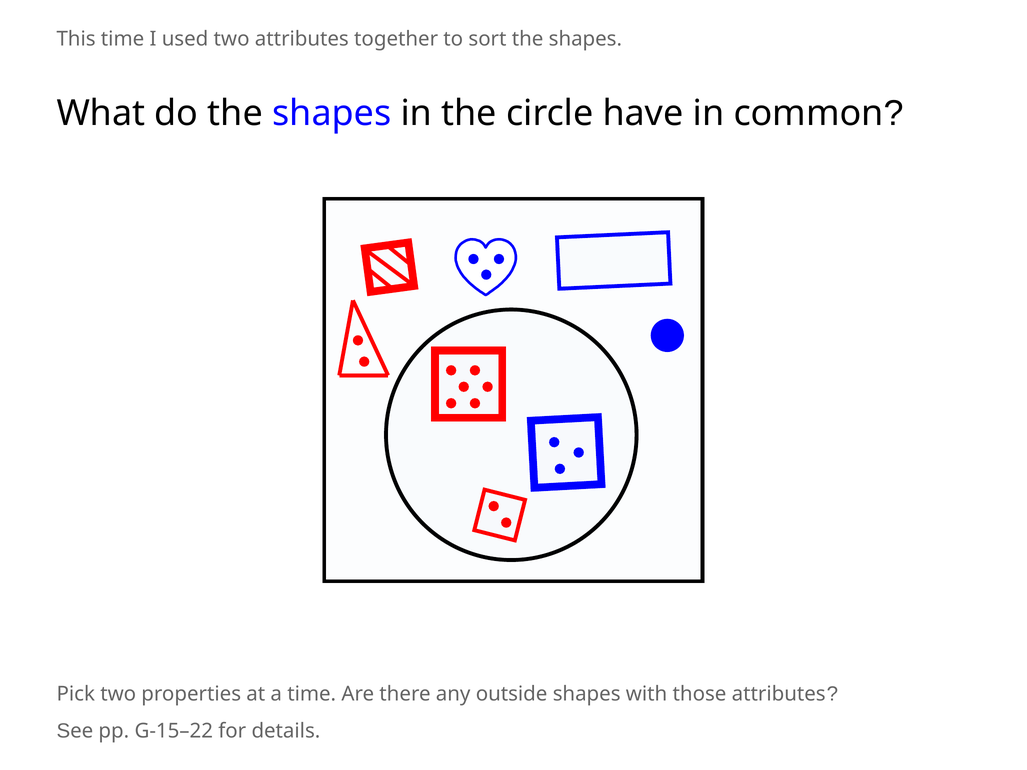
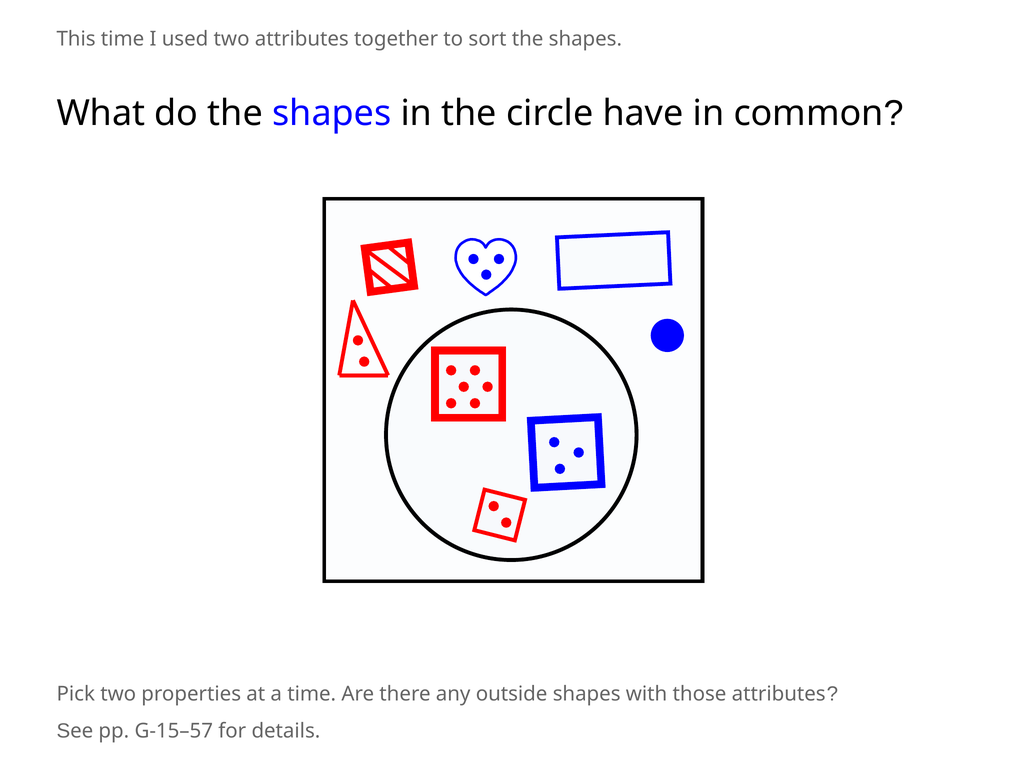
G-15–22: G-15–22 -> G-15–57
